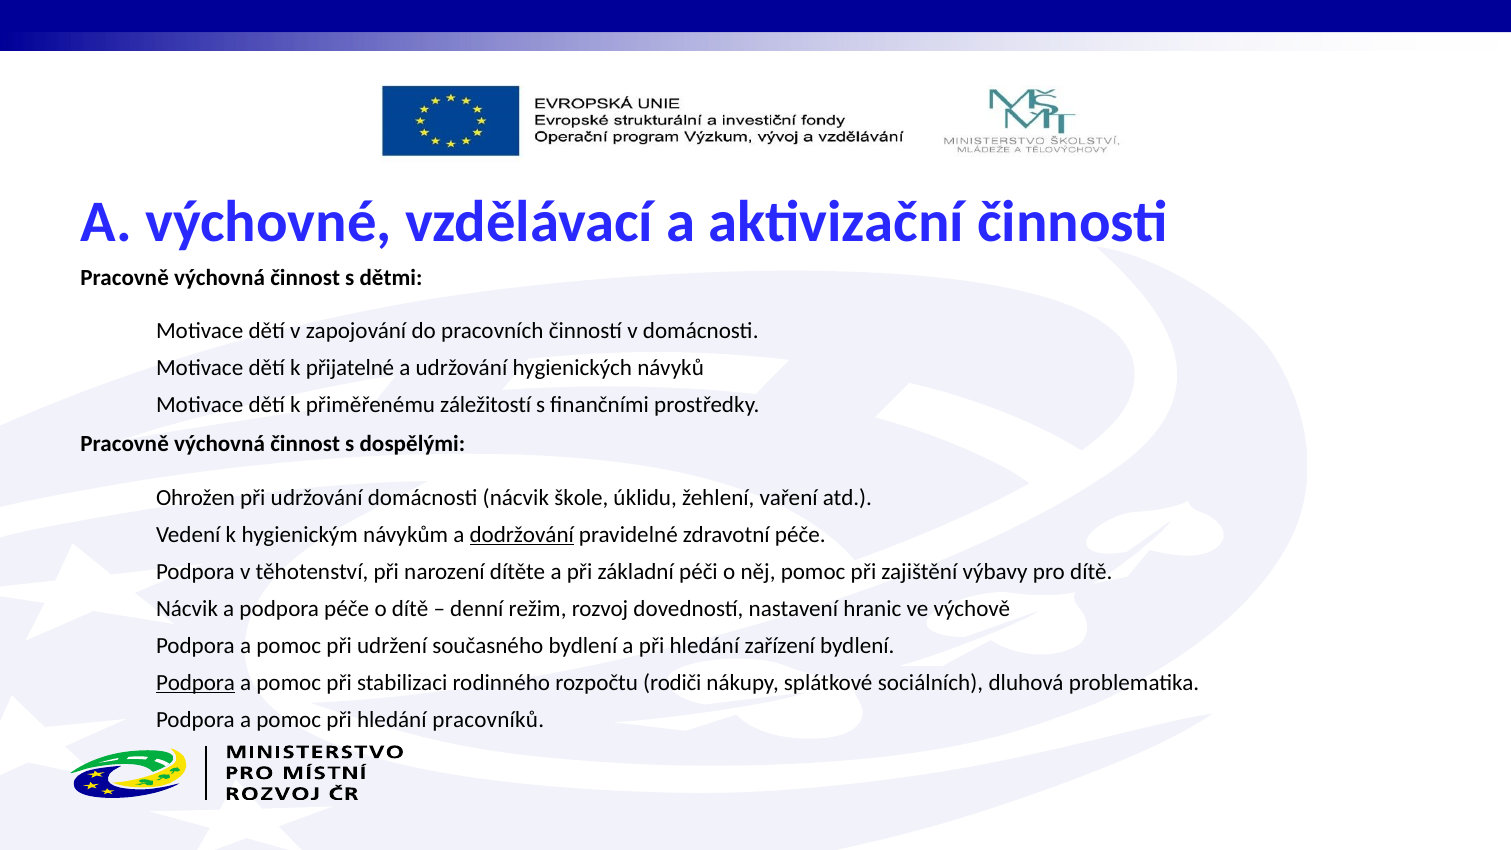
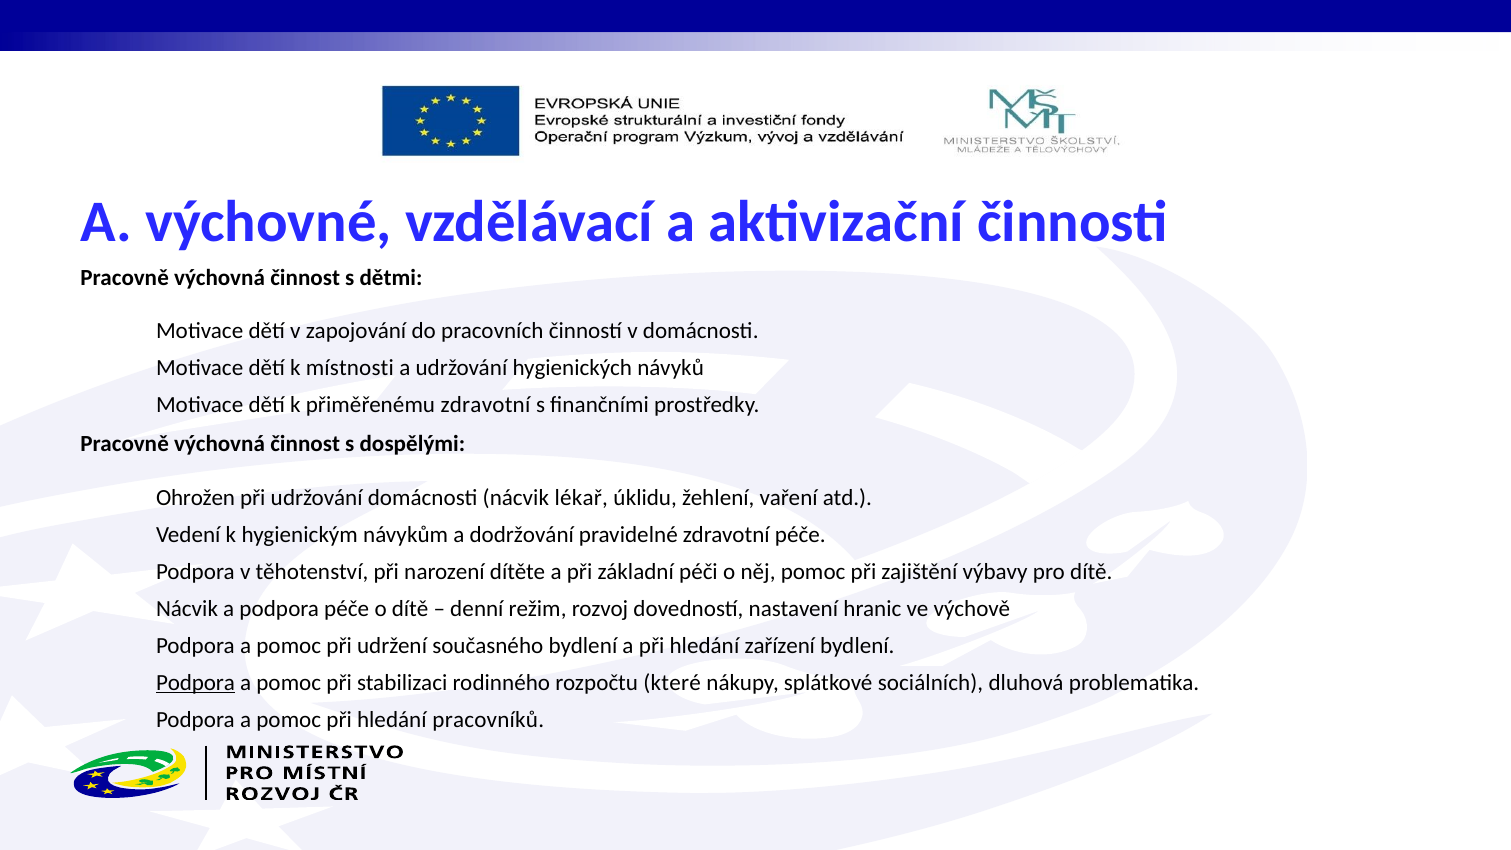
přijatelné: přijatelné -> místnosti
přiměřenému záležitostí: záležitostí -> zdravotní
škole: škole -> lékař
dodržování underline: present -> none
rodiči: rodiči -> které
